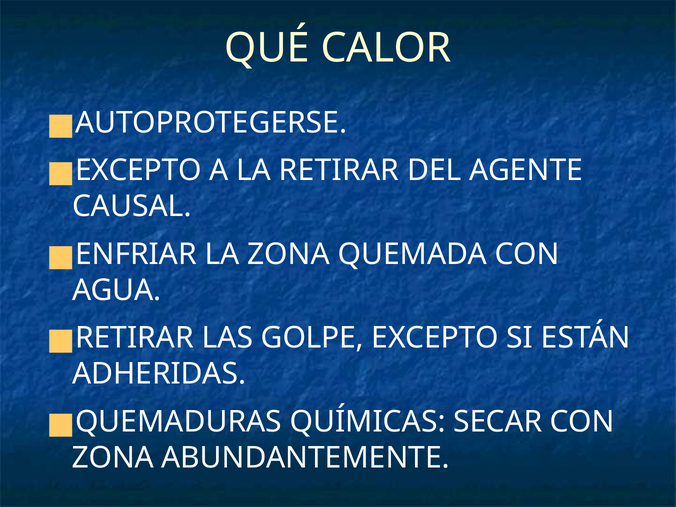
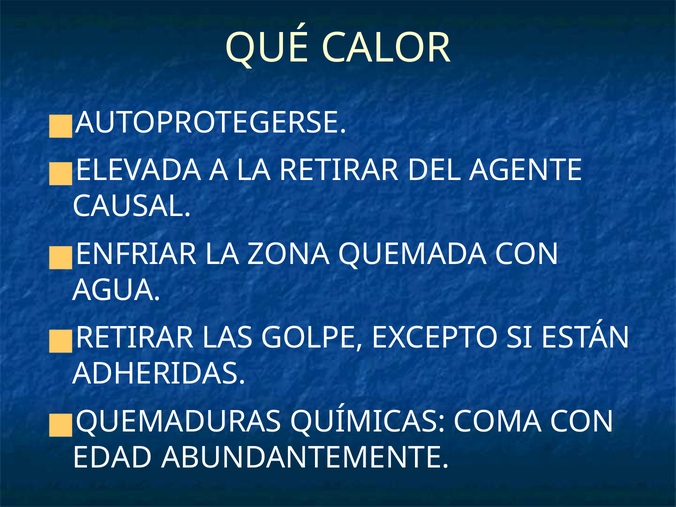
EXCEPTO at (138, 170): EXCEPTO -> ELEVADA
SECAR: SECAR -> COMA
ZONA at (113, 458): ZONA -> EDAD
